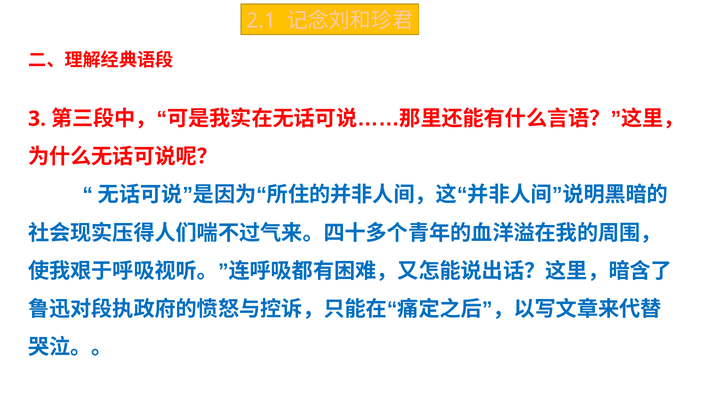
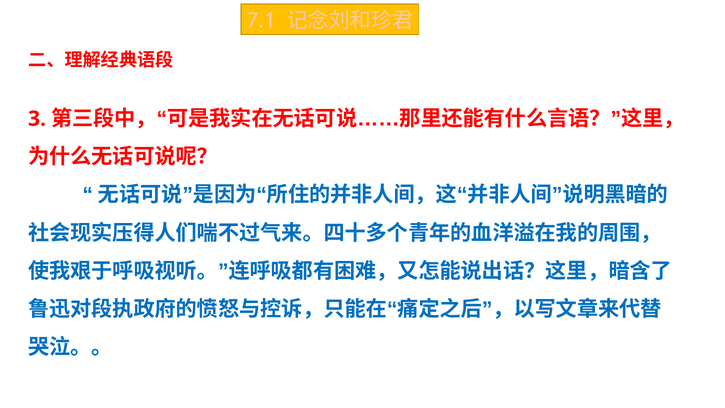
2.1: 2.1 -> 7.1
